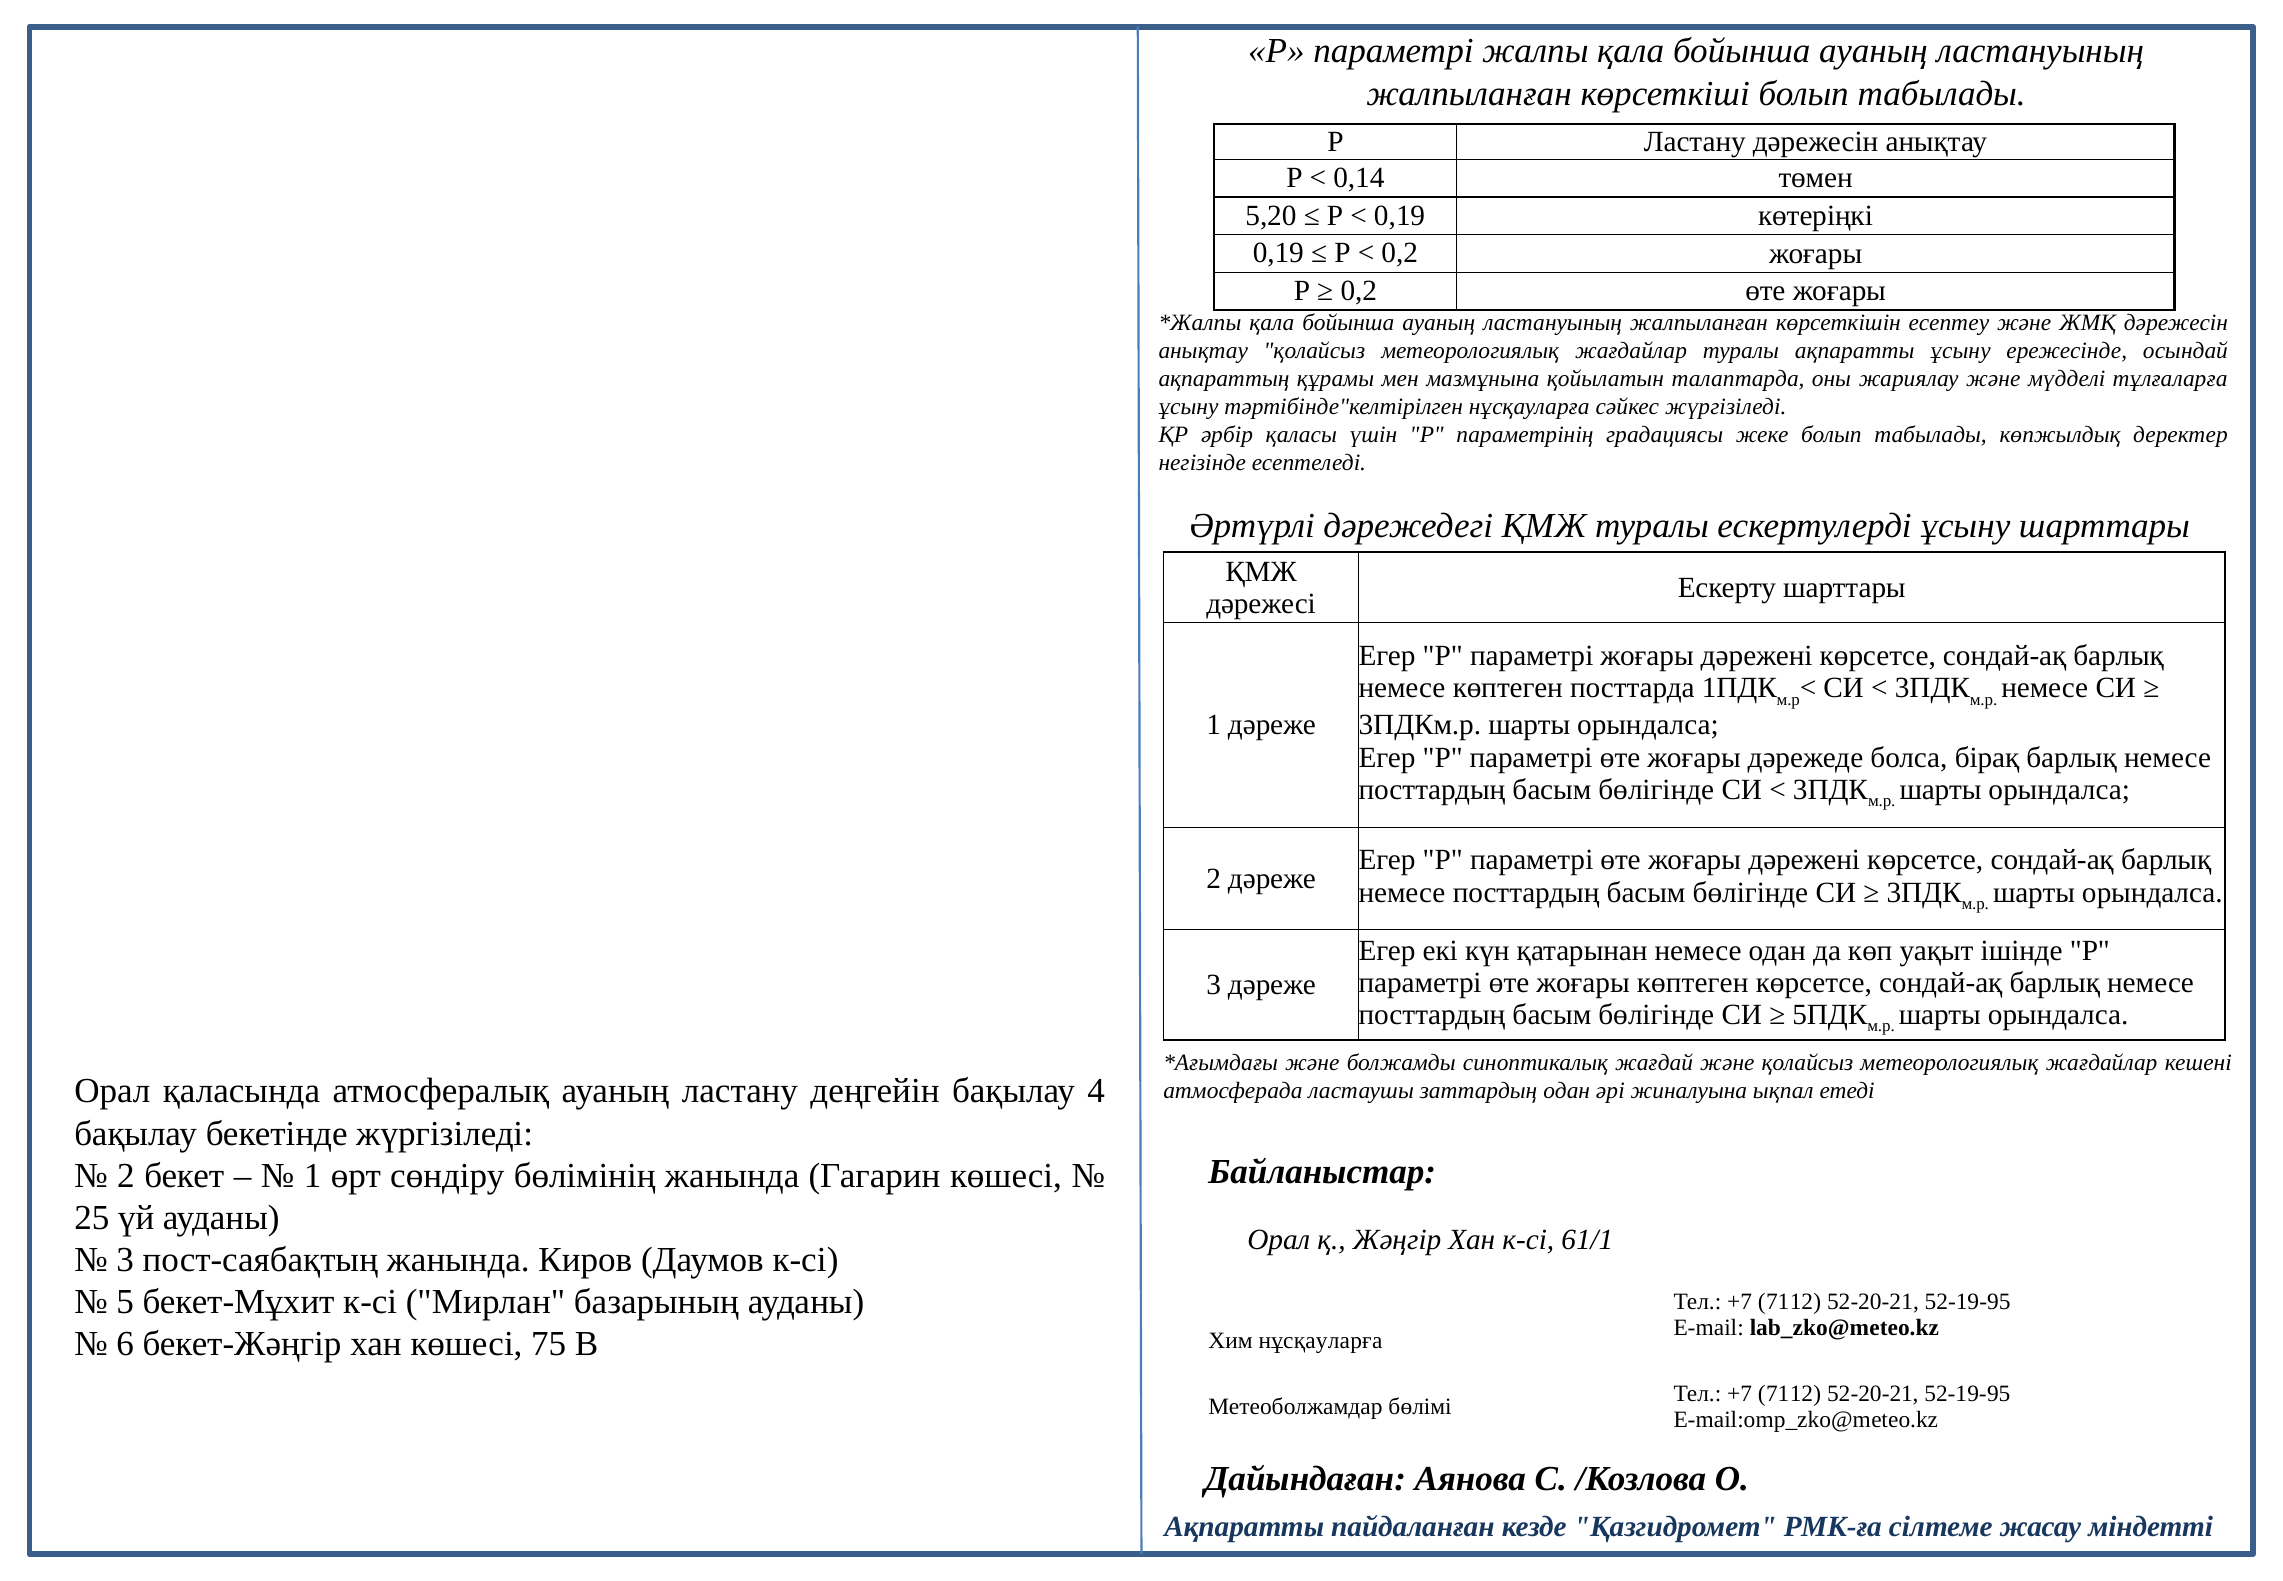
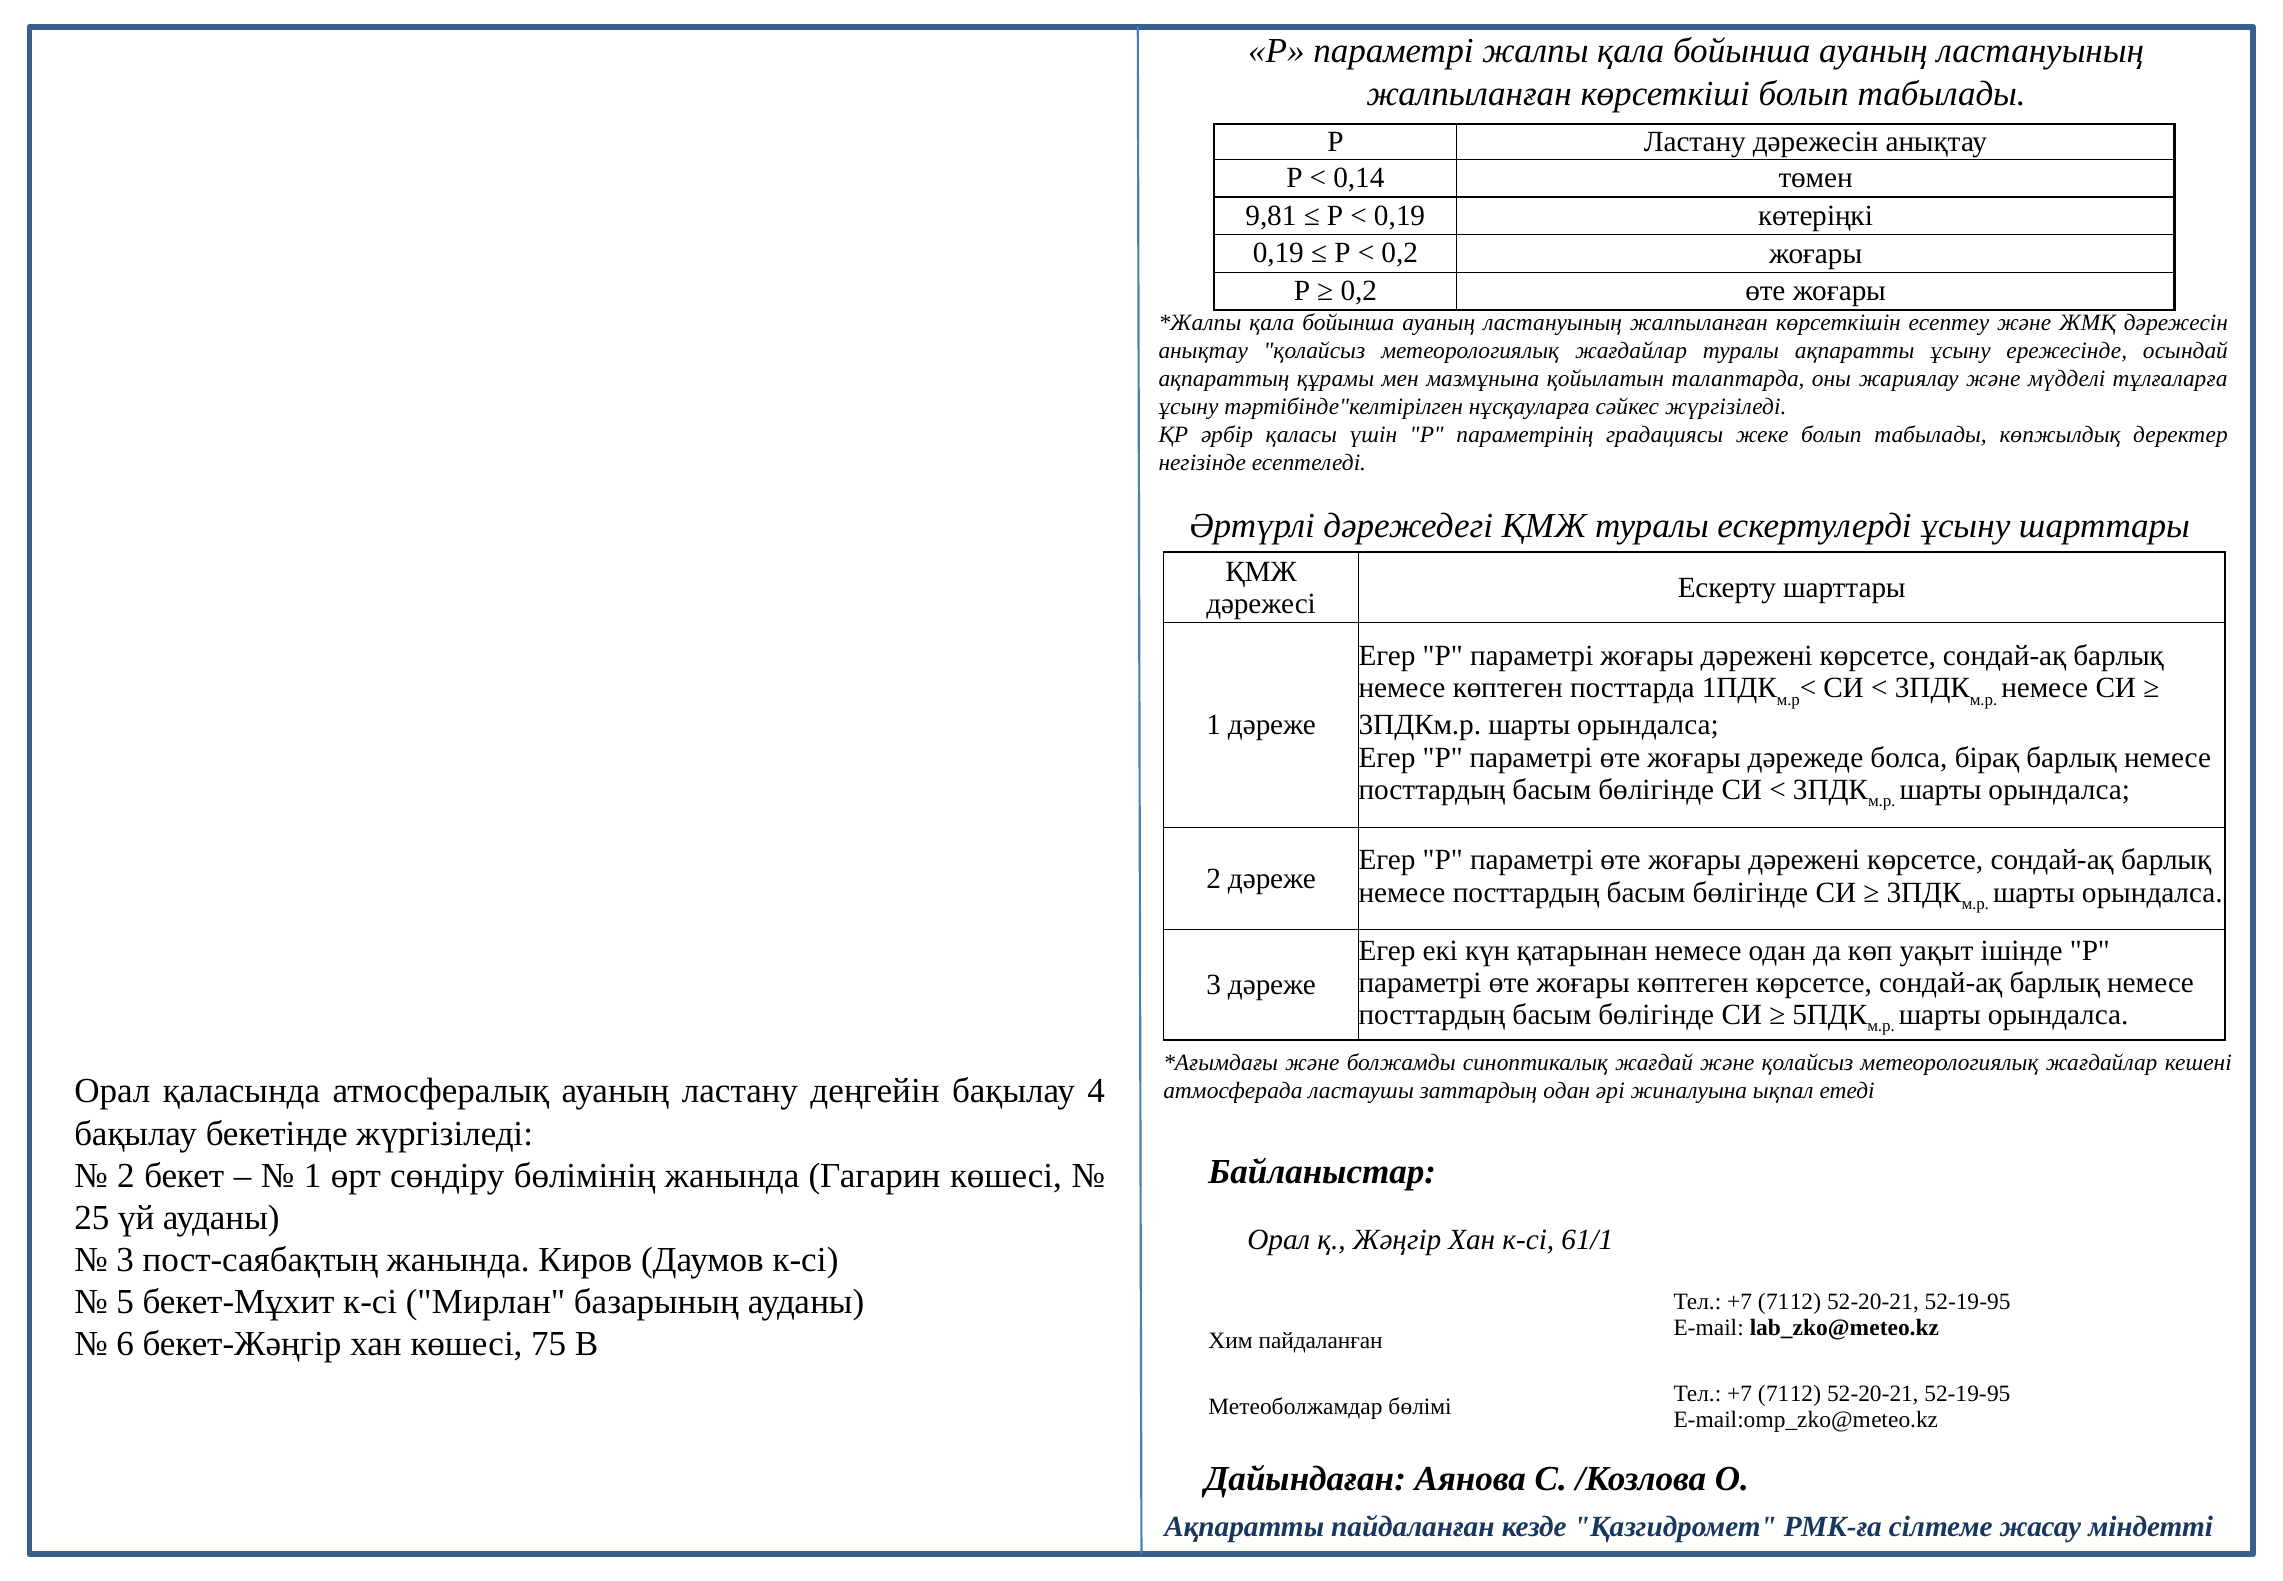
5,20: 5,20 -> 9,81
Хим нұсқауларға: нұсқауларға -> пайдаланған
